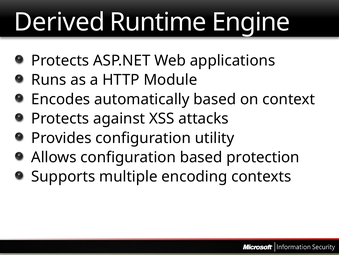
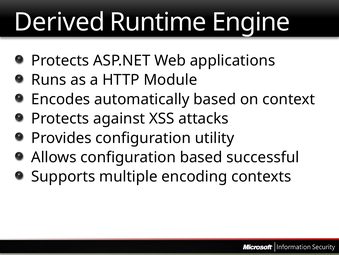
protection: protection -> successful
